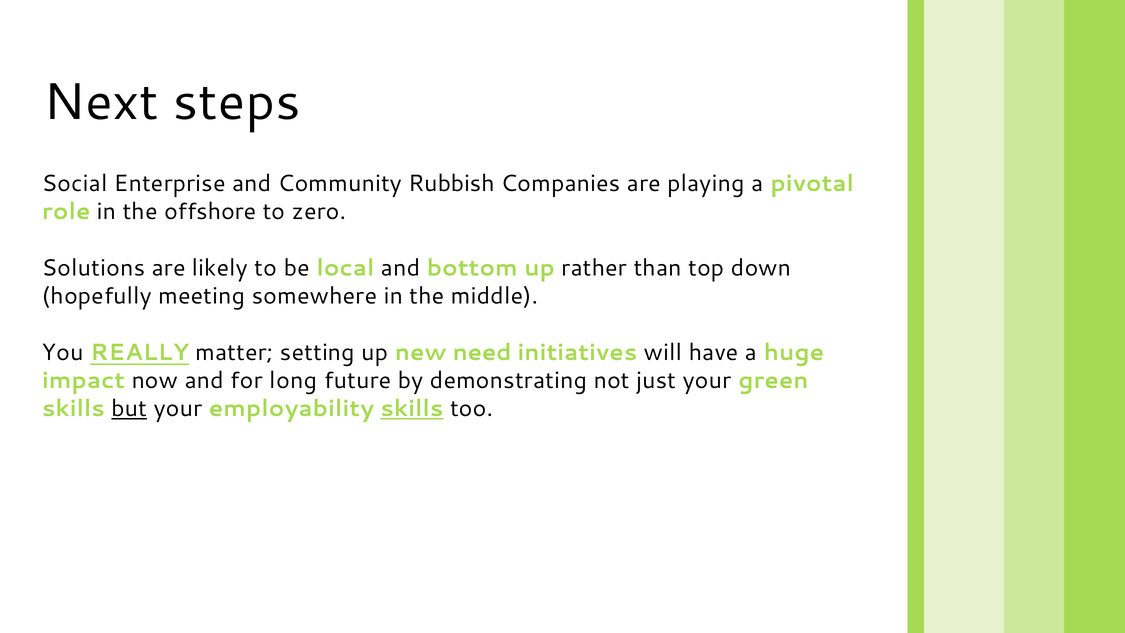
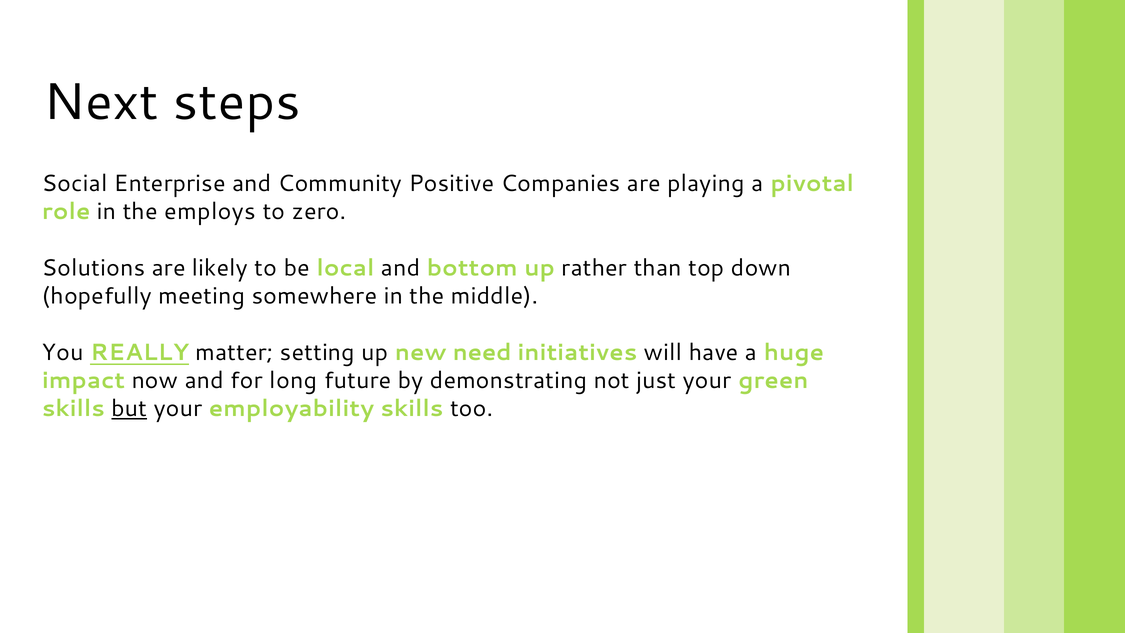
Rubbish: Rubbish -> Positive
offshore: offshore -> employs
skills at (412, 409) underline: present -> none
